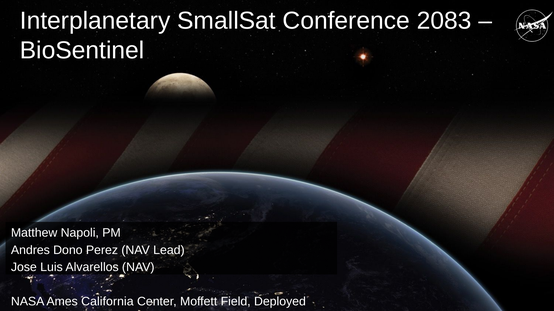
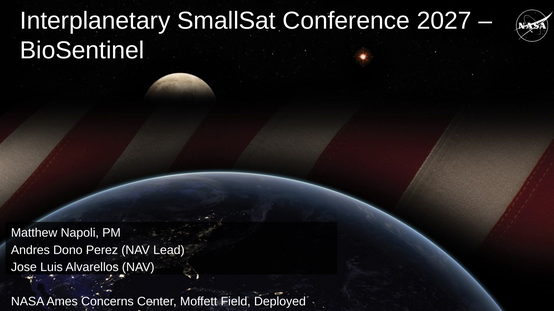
2083: 2083 -> 2027
California: California -> Concerns
